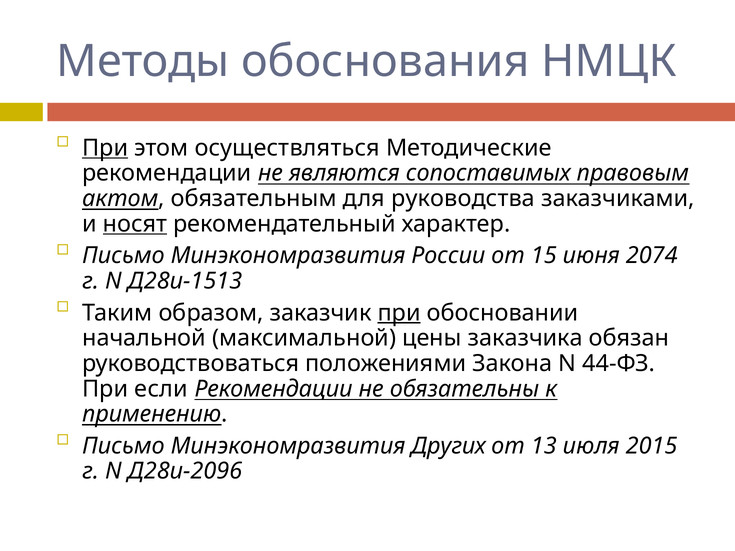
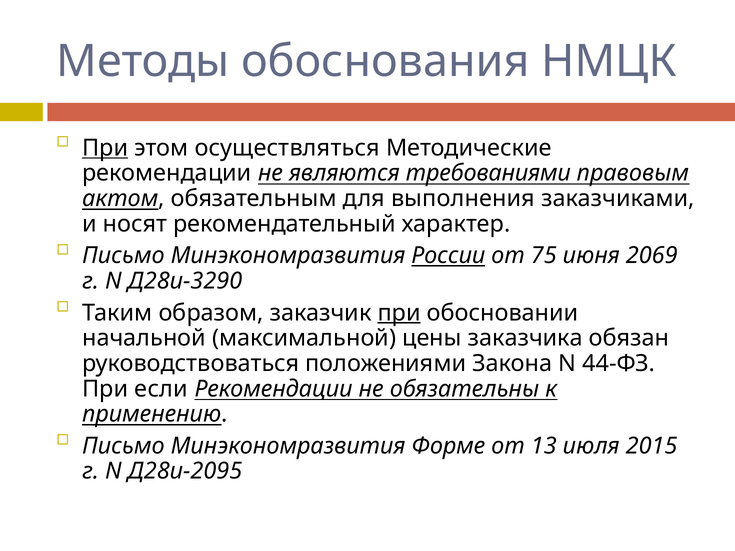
сопоставимых: сопоставимых -> требованиями
руководства: руководства -> выполнения
носят underline: present -> none
России underline: none -> present
15: 15 -> 75
2074: 2074 -> 2069
Д28и-1513: Д28и-1513 -> Д28и-3290
Других: Других -> Форме
Д28и-2096: Д28и-2096 -> Д28и-2095
